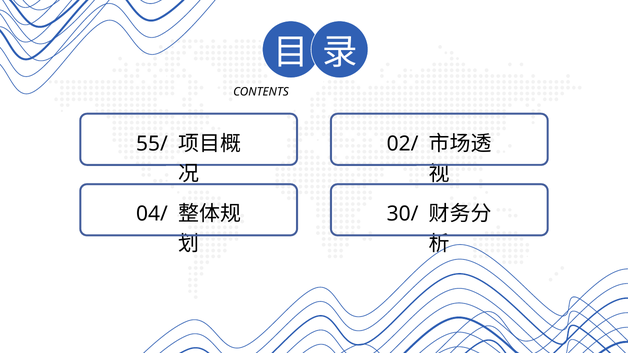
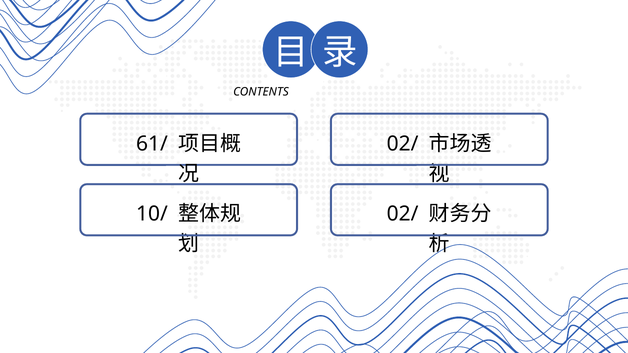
55/: 55/ -> 61/
04/: 04/ -> 10/
30/ at (403, 214): 30/ -> 02/
